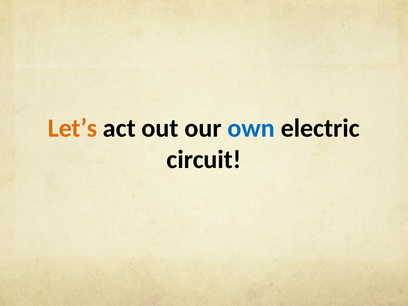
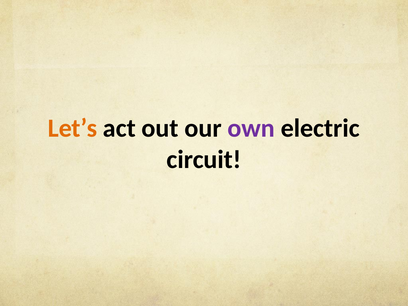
own colour: blue -> purple
